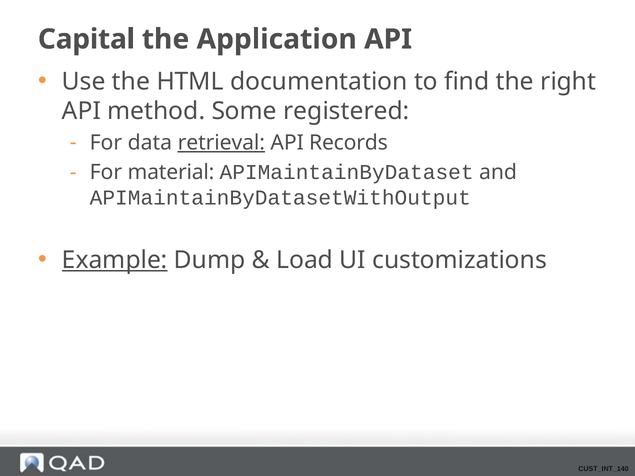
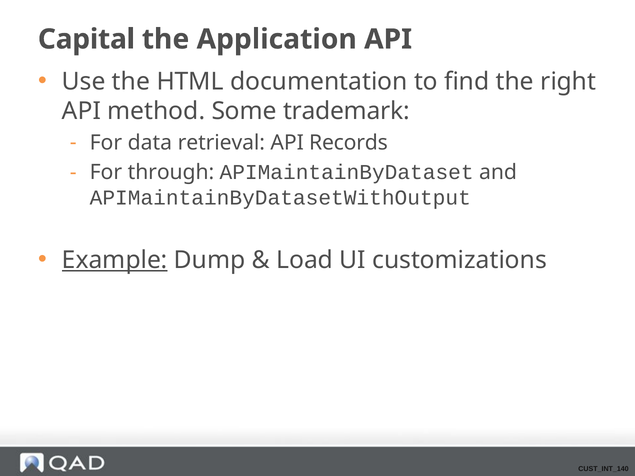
registered: registered -> trademark
retrieval underline: present -> none
material: material -> through
